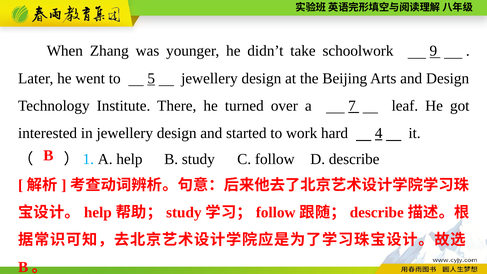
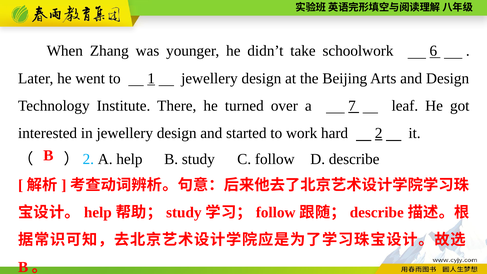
9: 9 -> 6
5: 5 -> 1
hard 4: 4 -> 2
1 at (88, 159): 1 -> 2
